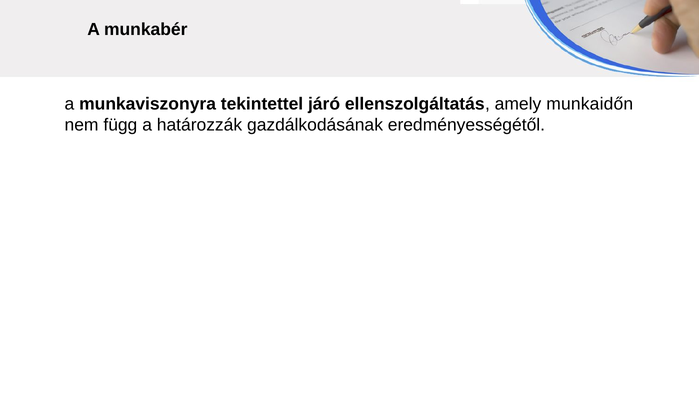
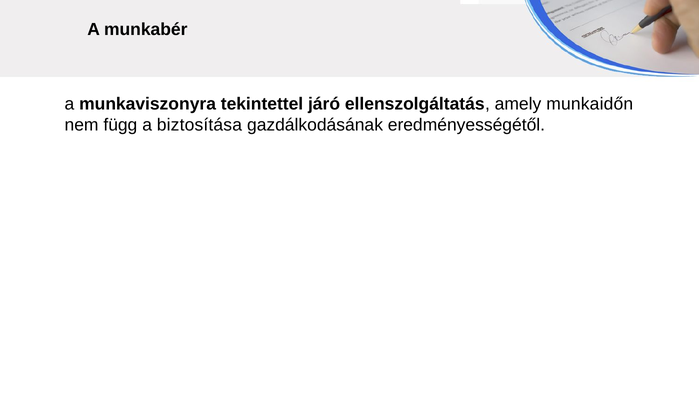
határozzák: határozzák -> biztosítása
